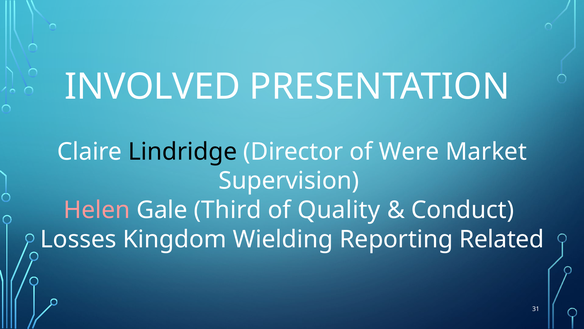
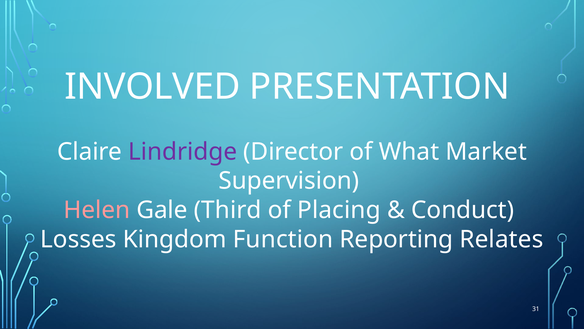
Lindridge colour: black -> purple
Were: Were -> What
Quality: Quality -> Placing
Wielding: Wielding -> Function
Related: Related -> Relates
